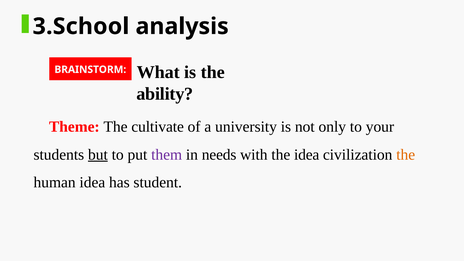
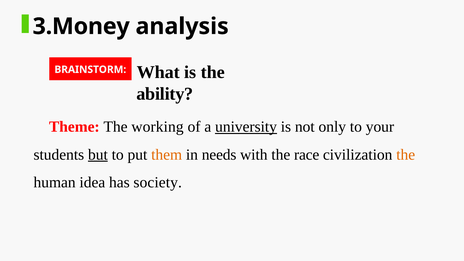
3.School: 3.School -> 3.Money
cultivate: cultivate -> working
university underline: none -> present
them colour: purple -> orange
the idea: idea -> race
student: student -> society
